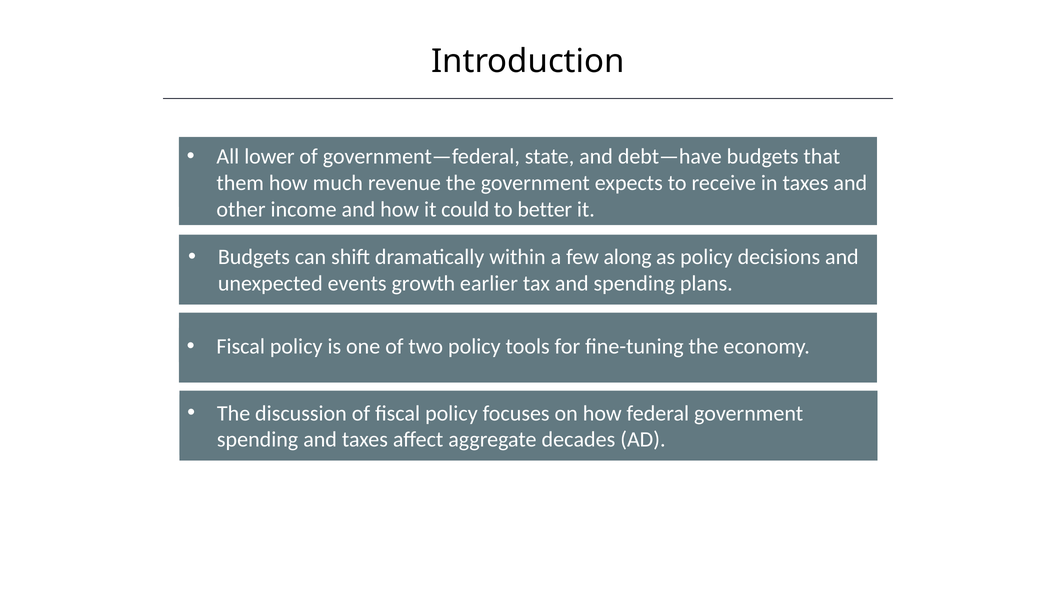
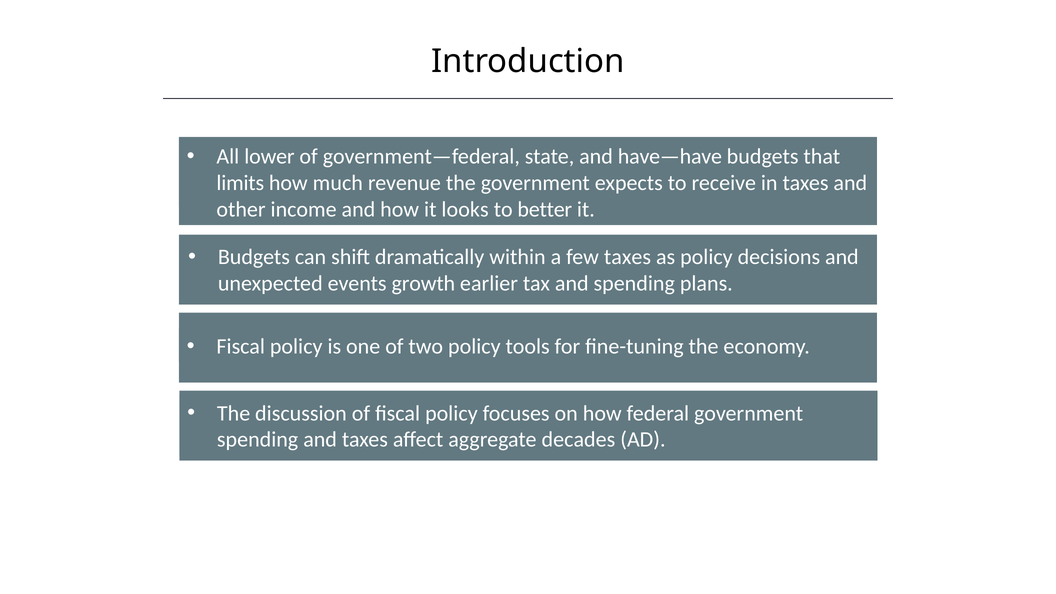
debt—have: debt—have -> have—have
them: them -> limits
could: could -> looks
few along: along -> taxes
